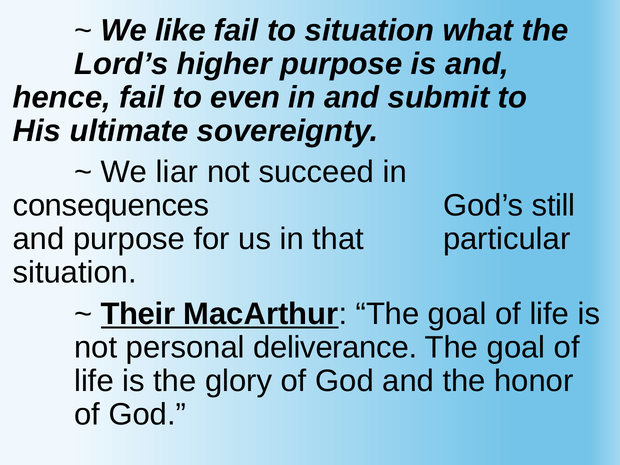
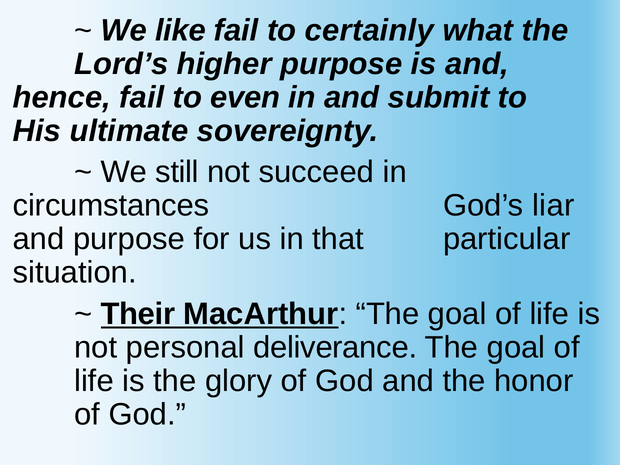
to situation: situation -> certainly
liar: liar -> still
consequences: consequences -> circumstances
still: still -> liar
